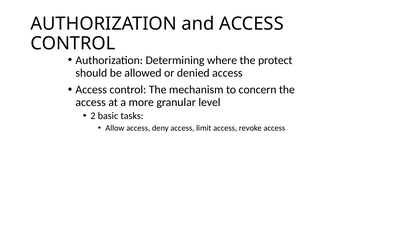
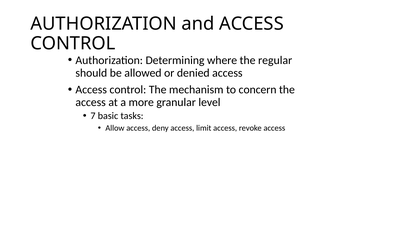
protect: protect -> regular
2: 2 -> 7
